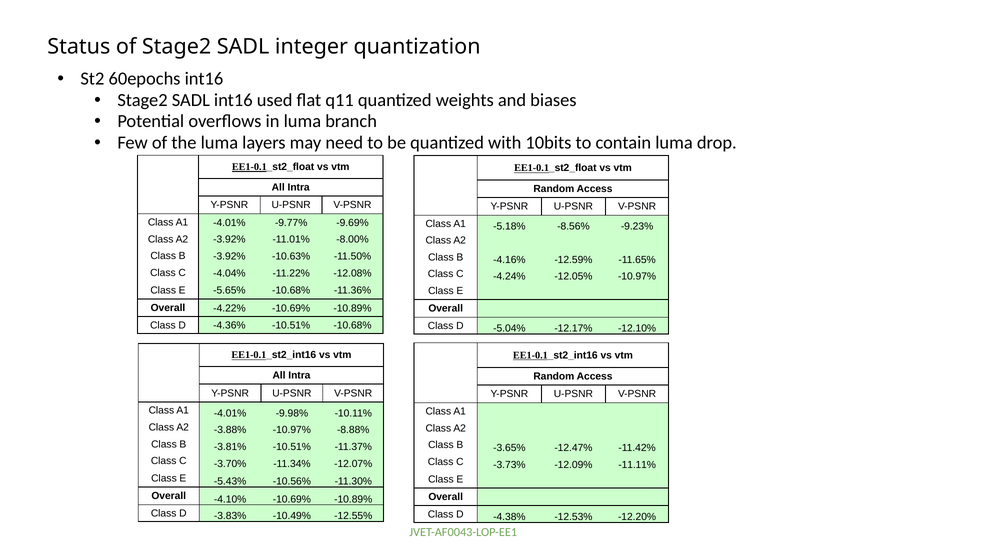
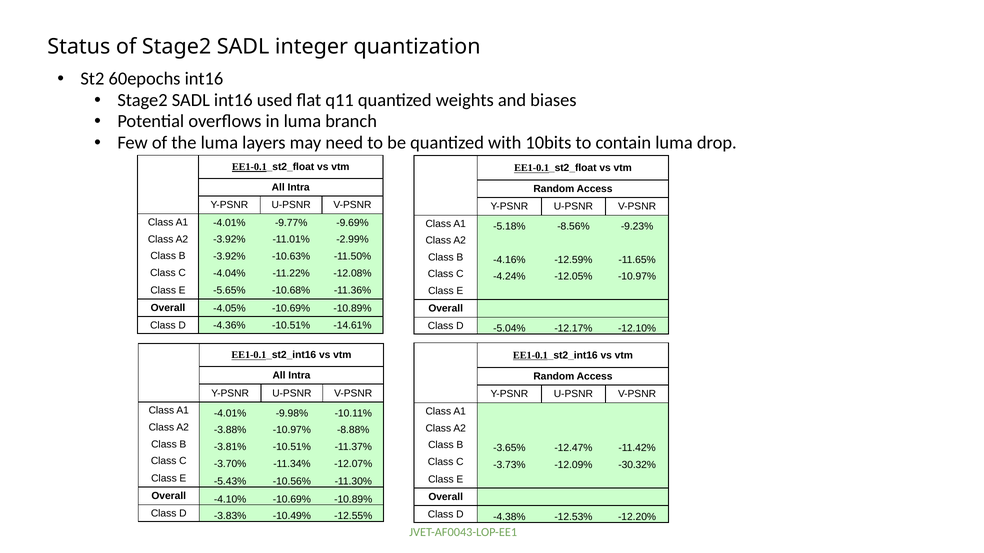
-8.00%: -8.00% -> -2.99%
-4.22%: -4.22% -> -4.05%
-10.51% -10.68%: -10.68% -> -14.61%
-11.11%: -11.11% -> -30.32%
